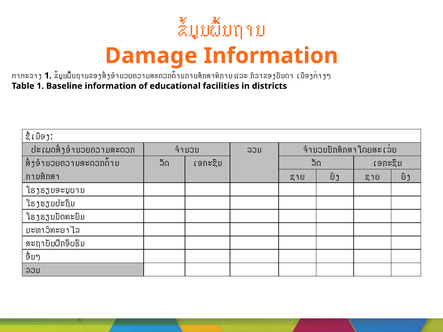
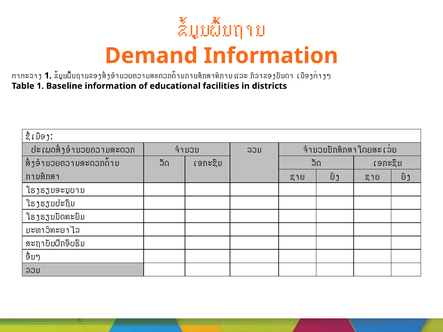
Damage: Damage -> Demand
